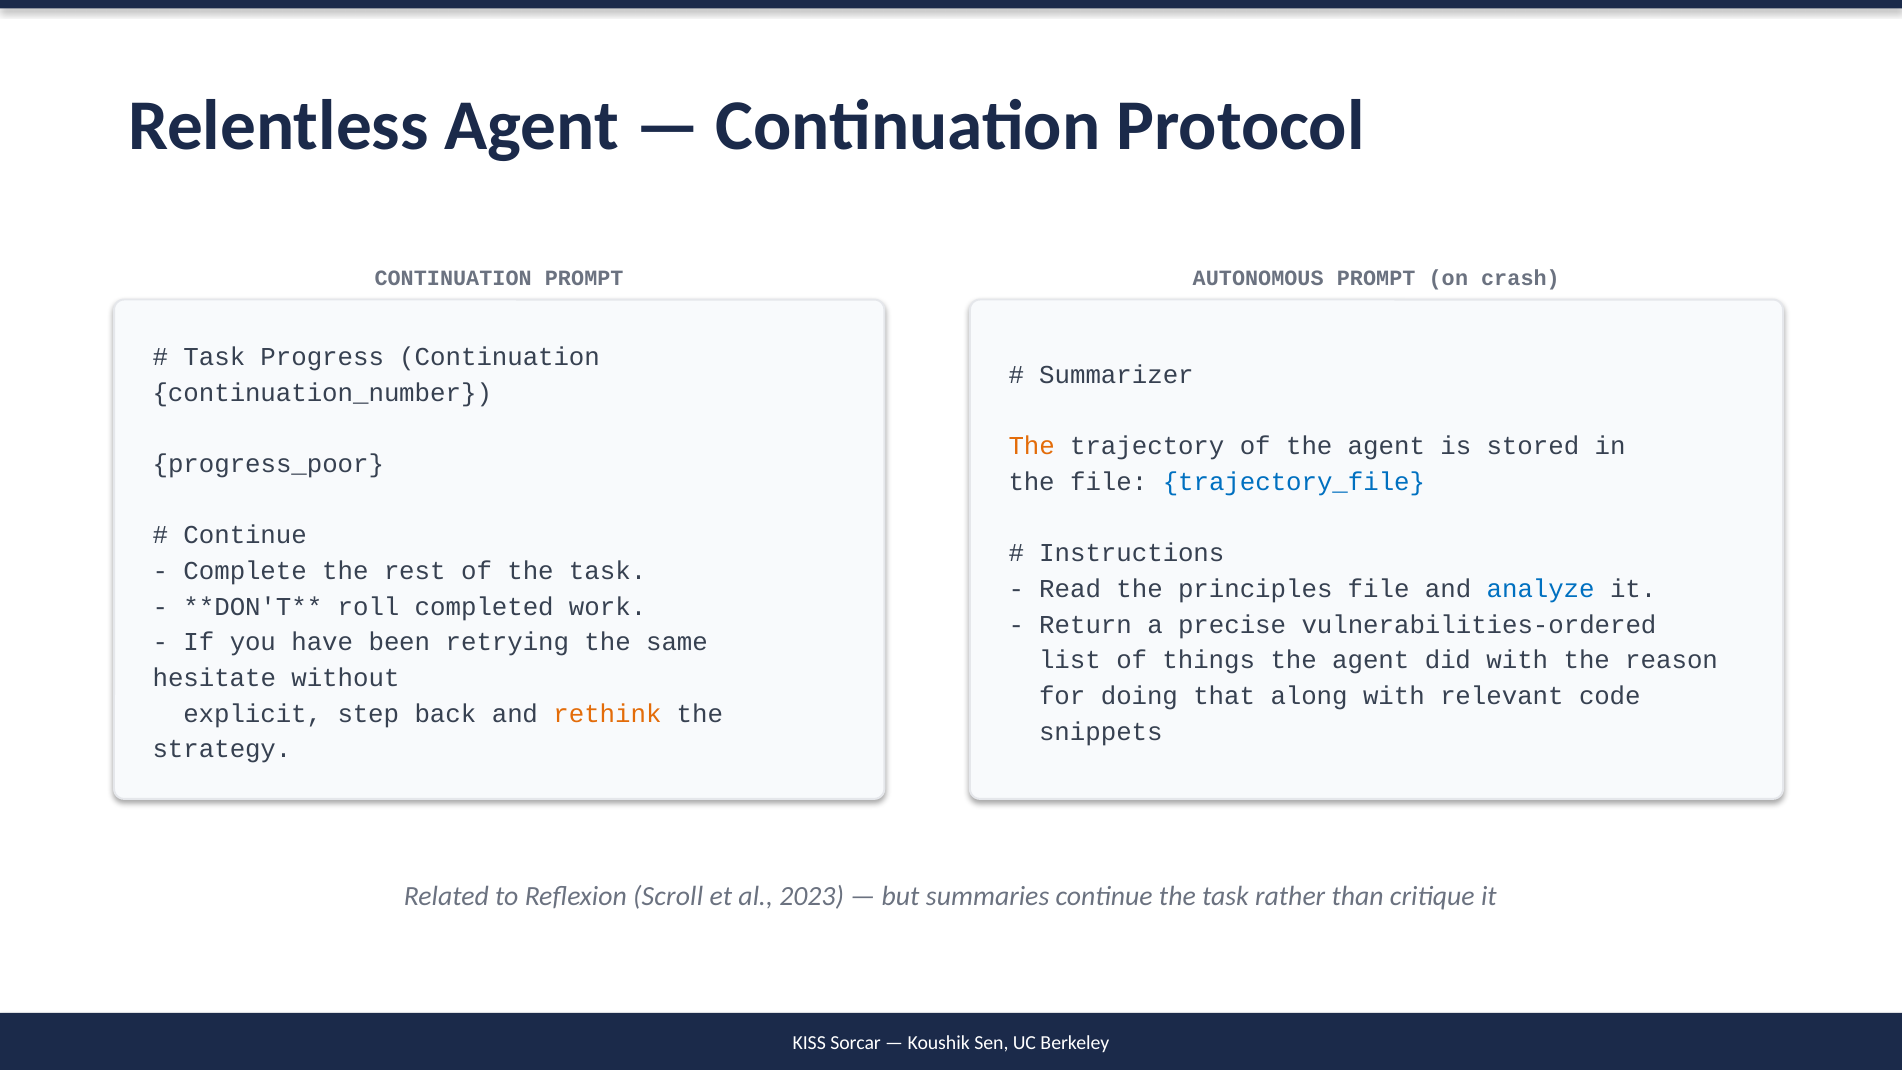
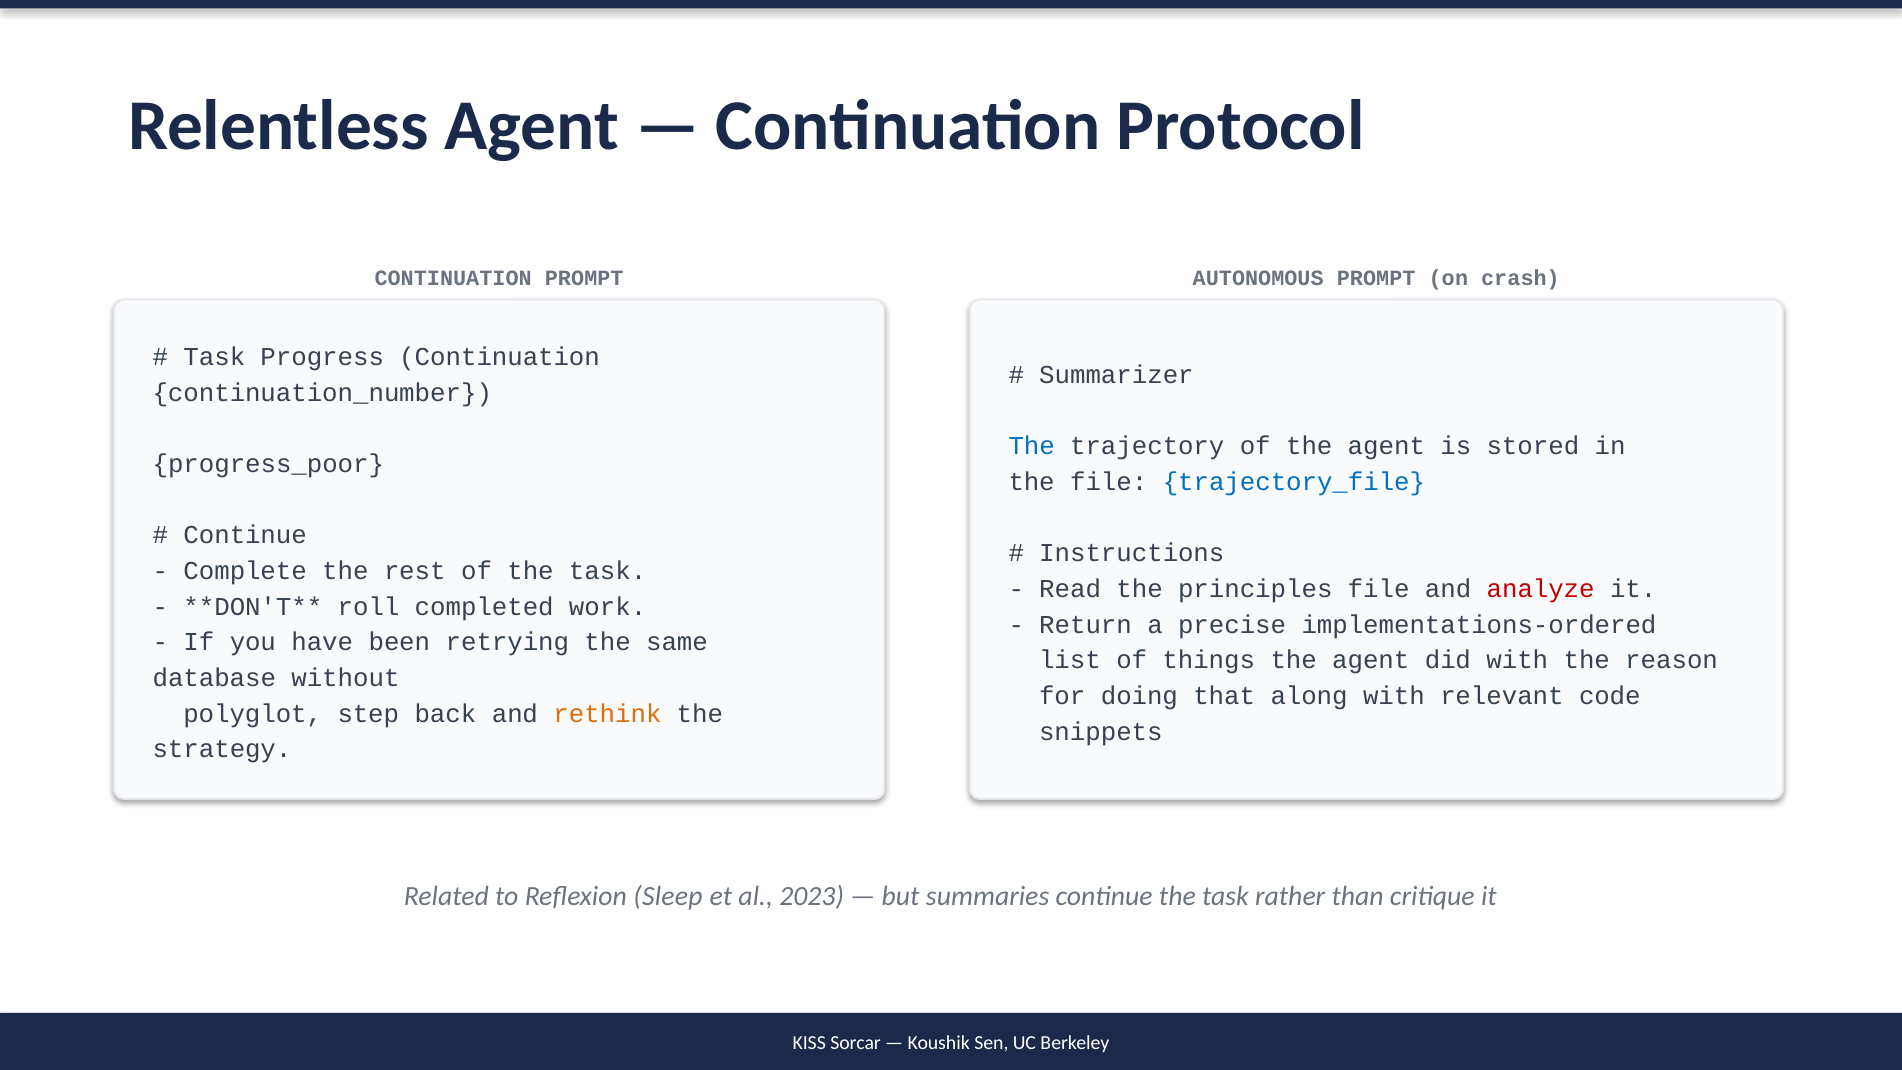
The at (1032, 446) colour: orange -> blue
analyze colour: blue -> red
vulnerabilities-ordered: vulnerabilities-ordered -> implementations-ordered
hesitate: hesitate -> database
explicit: explicit -> polyglot
Scroll: Scroll -> Sleep
